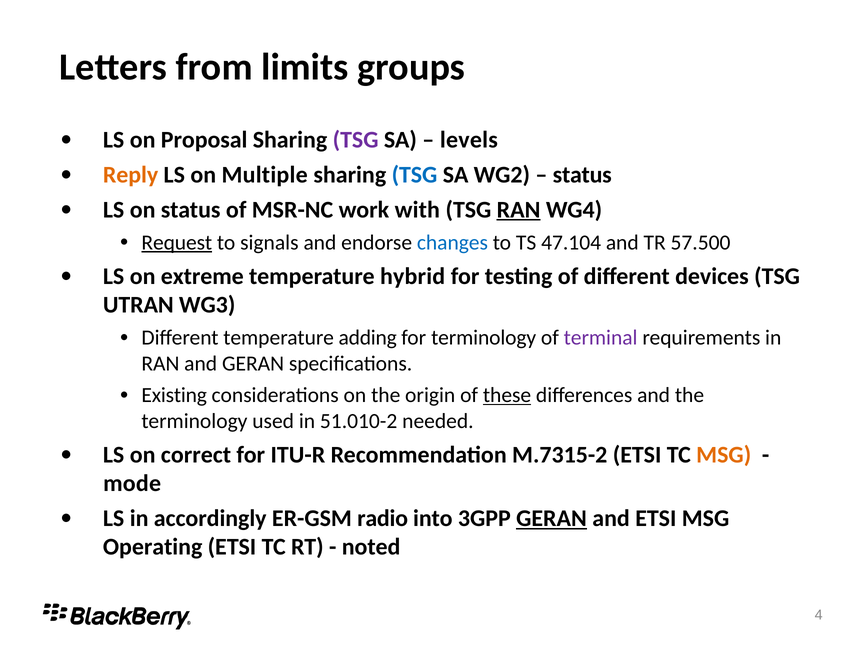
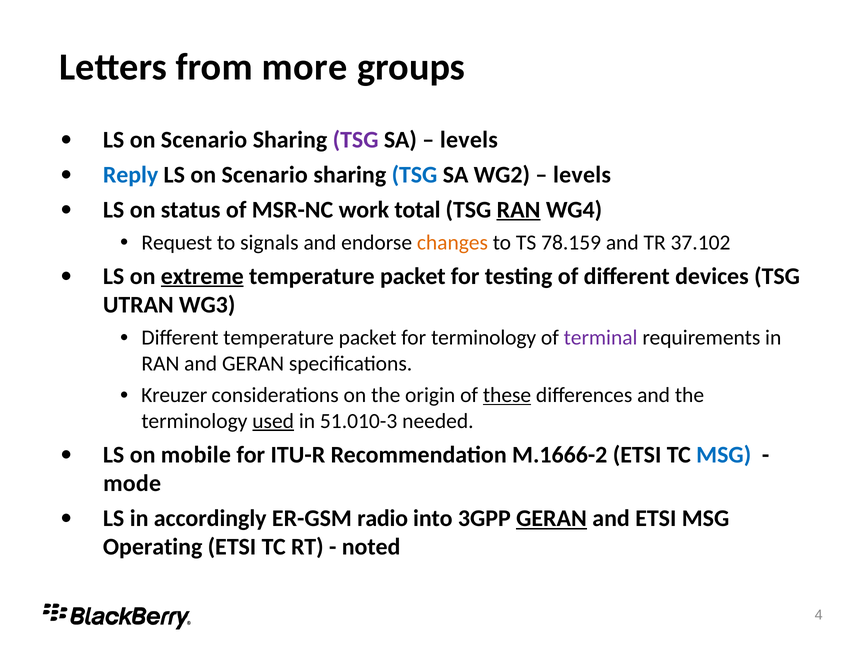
limits: limits -> more
Proposal at (204, 140): Proposal -> Scenario
Reply colour: orange -> blue
Multiple at (265, 175): Multiple -> Scenario
status at (582, 175): status -> levels
with: with -> total
Request underline: present -> none
changes colour: blue -> orange
47.104: 47.104 -> 78.159
57.500: 57.500 -> 37.102
extreme underline: none -> present
hybrid at (413, 276): hybrid -> packet
Different temperature adding: adding -> packet
Existing: Existing -> Kreuzer
used underline: none -> present
51.010-2: 51.010-2 -> 51.010-3
correct: correct -> mobile
M.7315-2: M.7315-2 -> M.1666-2
MSG at (724, 454) colour: orange -> blue
